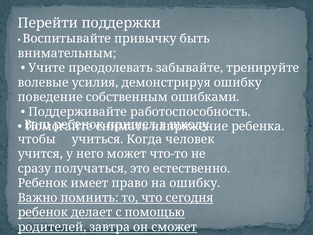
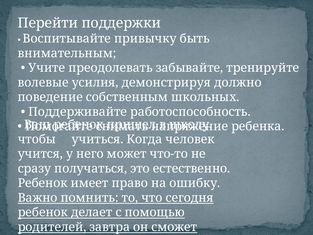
демонстрируя ошибку: ошибку -> должно
ошибками: ошибками -> школьных
